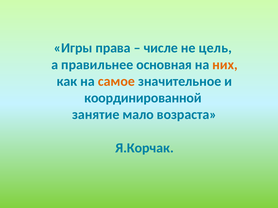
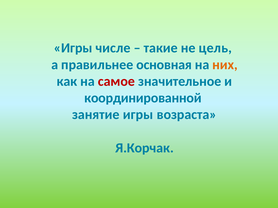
права: права -> числе
числе: числе -> такие
самое colour: orange -> red
занятие мало: мало -> игры
